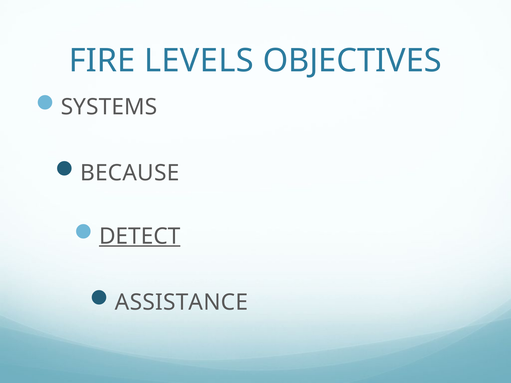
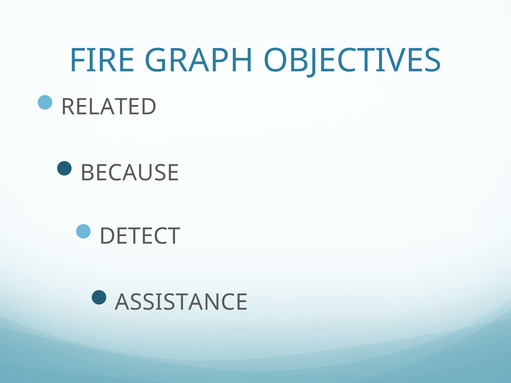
LEVELS: LEVELS -> GRAPH
SYSTEMS: SYSTEMS -> RELATED
DETECT underline: present -> none
